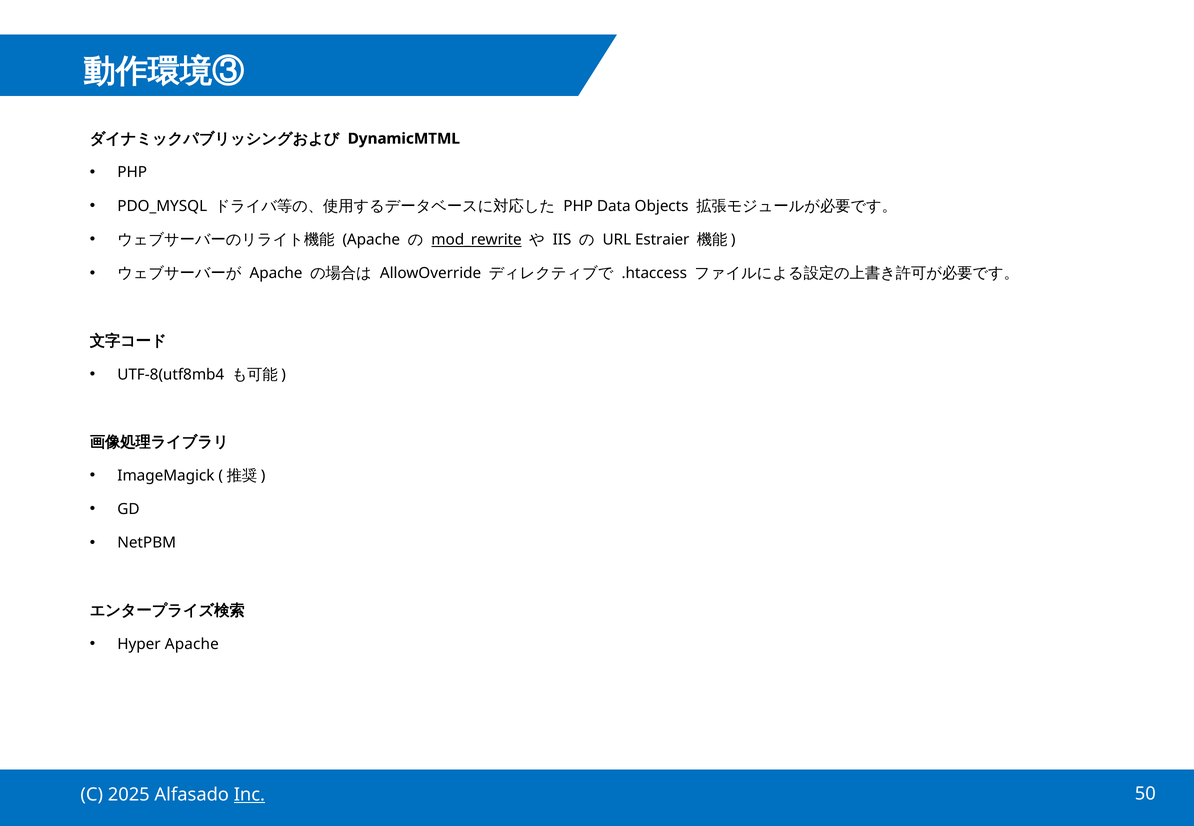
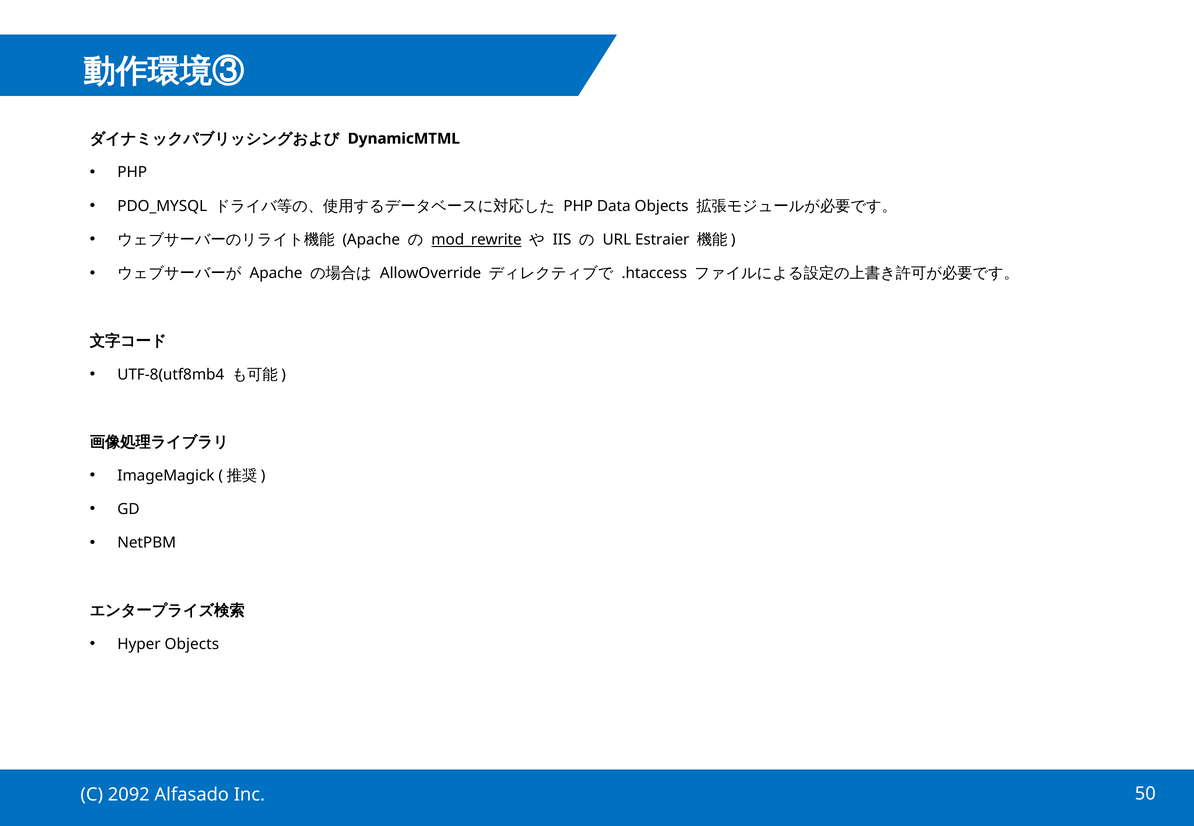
Hyper Apache: Apache -> Objects
2025: 2025 -> 2092
Inc underline: present -> none
